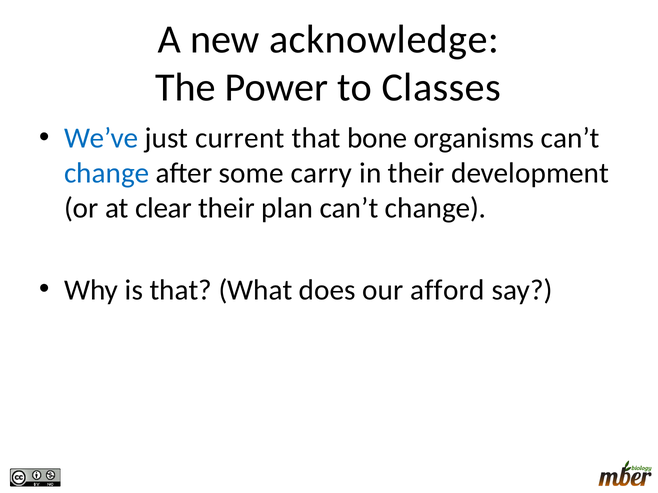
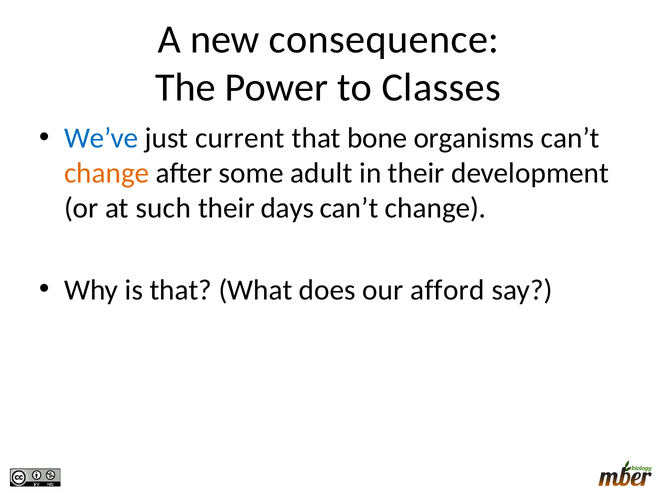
acknowledge: acknowledge -> consequence
change at (107, 173) colour: blue -> orange
carry: carry -> adult
clear: clear -> such
plan: plan -> days
